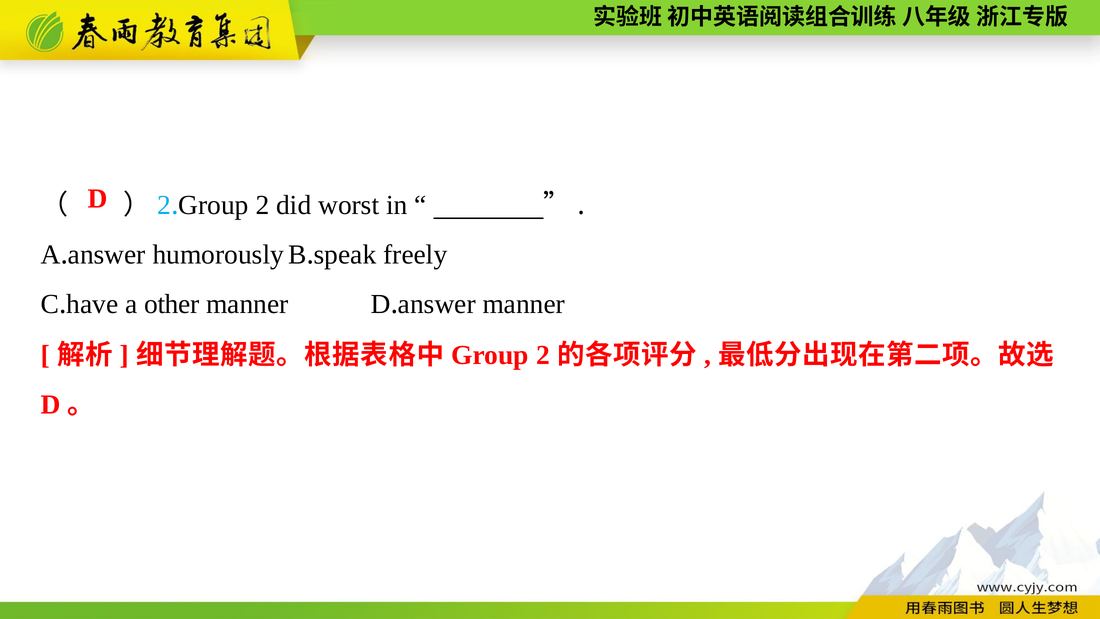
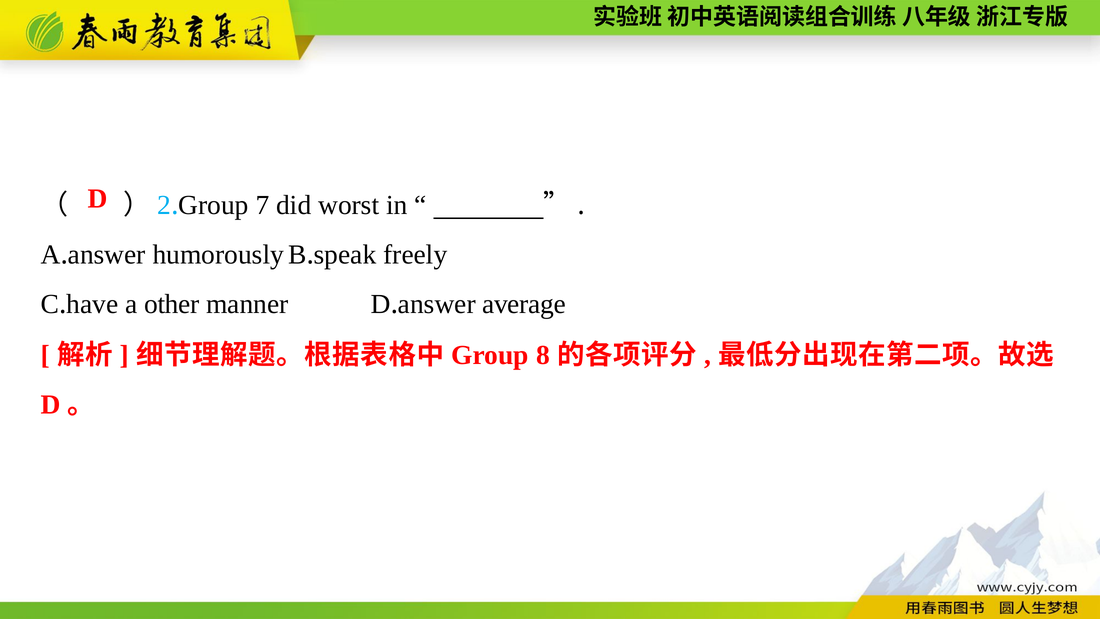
2 at (262, 205): 2 -> 7
manner at (524, 304): manner -> average
2 at (543, 355): 2 -> 8
